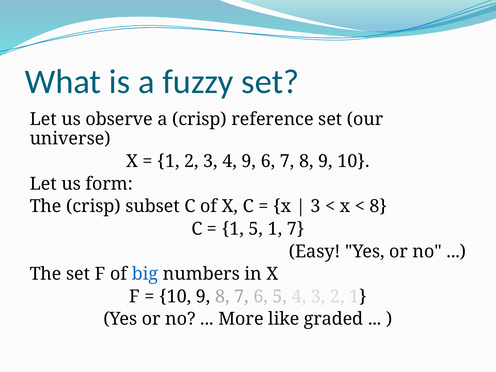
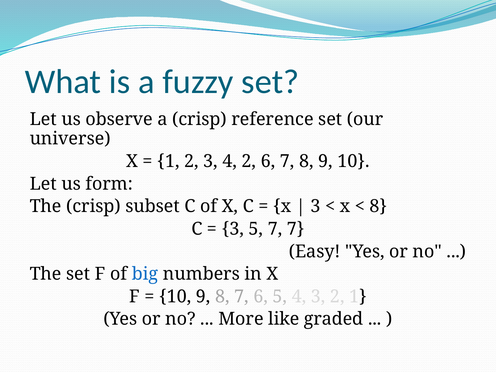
4 9: 9 -> 2
1 at (233, 229): 1 -> 3
5 1: 1 -> 7
